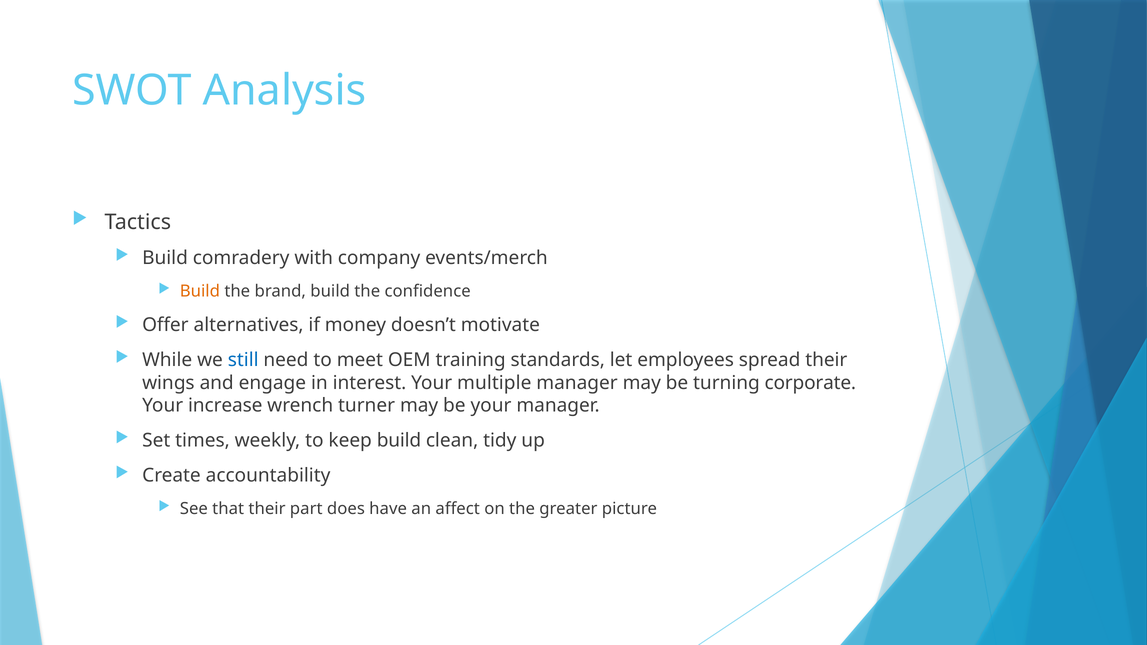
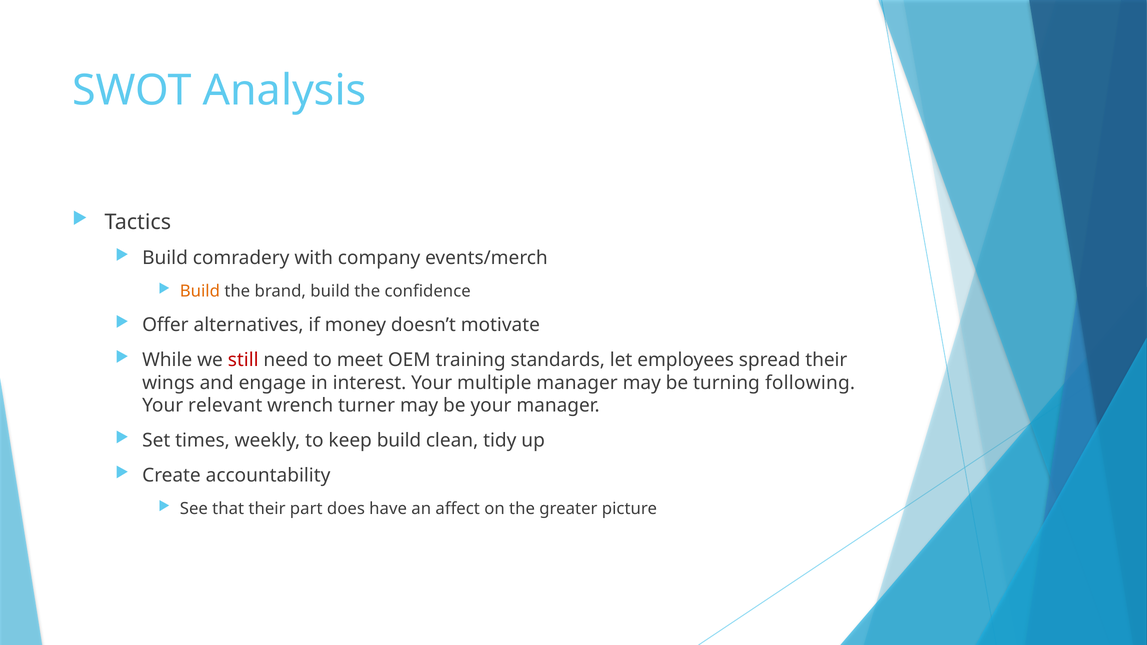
still colour: blue -> red
corporate: corporate -> following
increase: increase -> relevant
